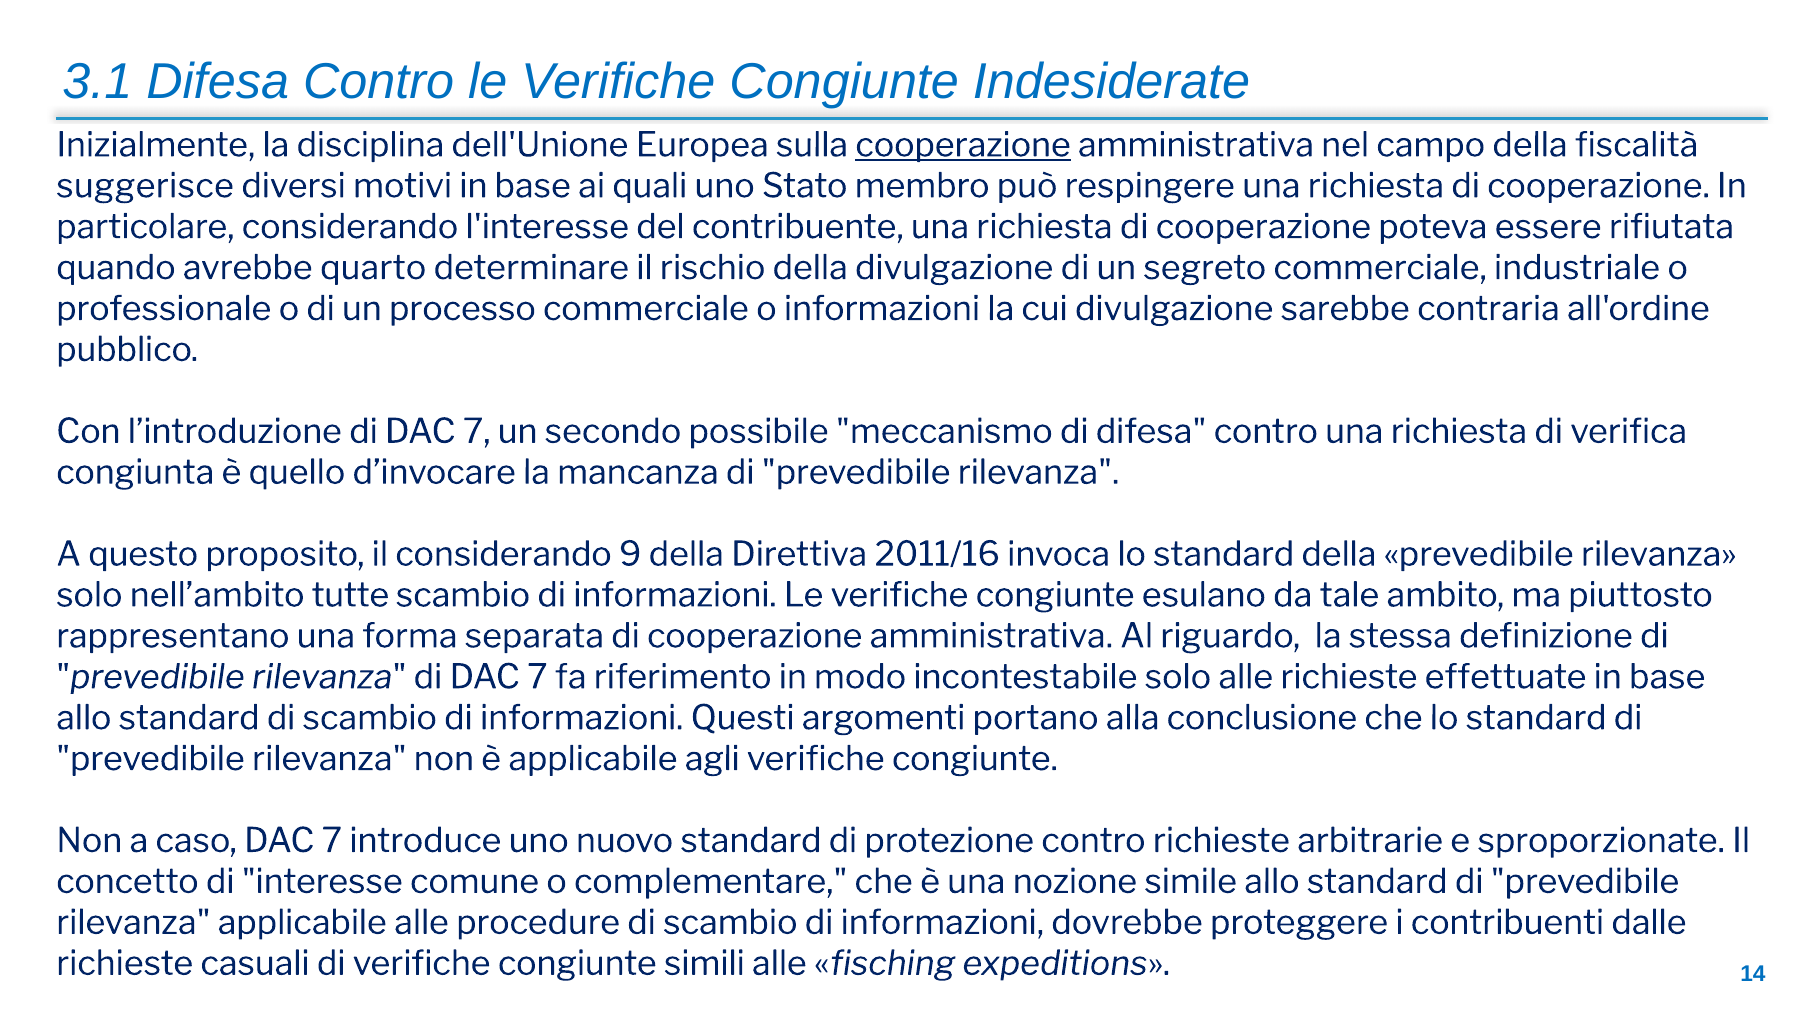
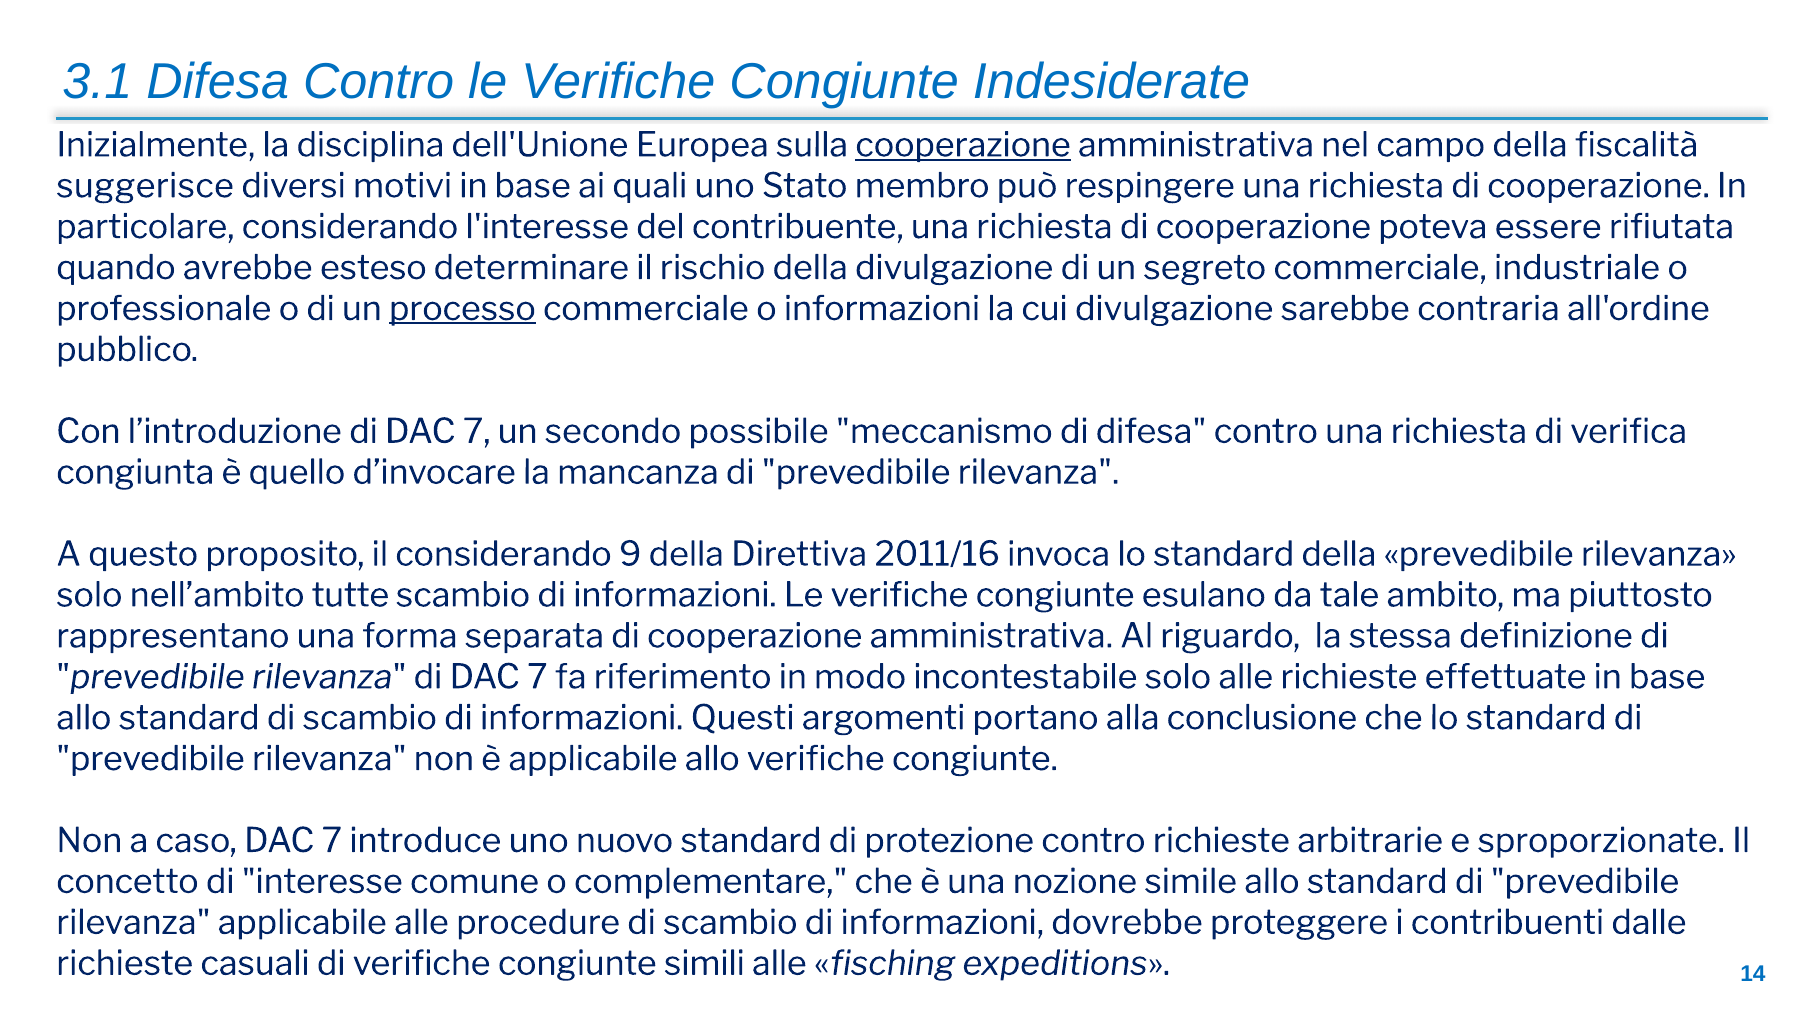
quarto: quarto -> esteso
processo underline: none -> present
applicabile agli: agli -> allo
